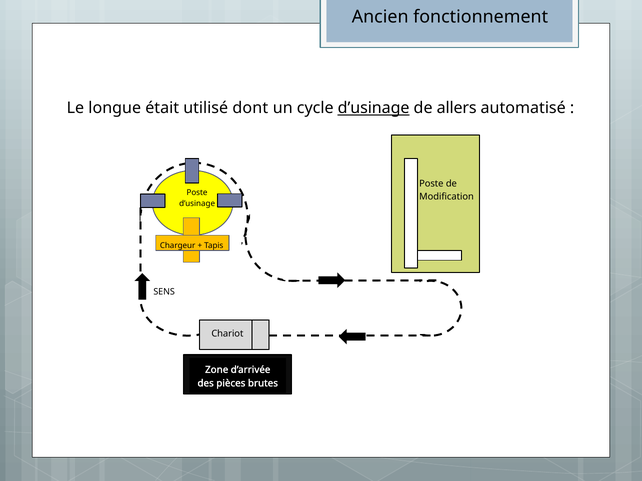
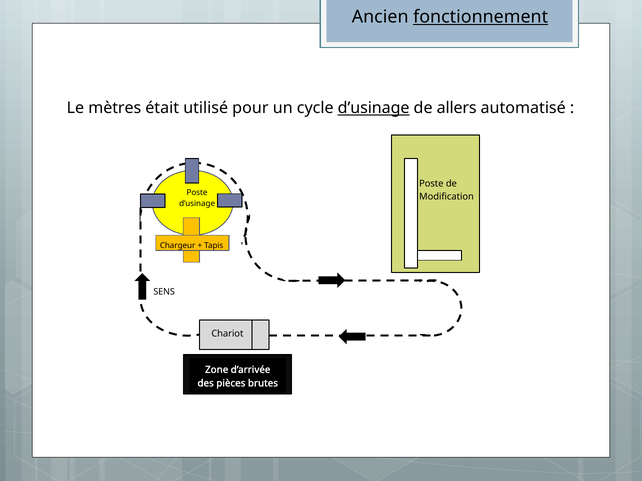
fonctionnement underline: none -> present
longue: longue -> mètres
dont: dont -> pour
